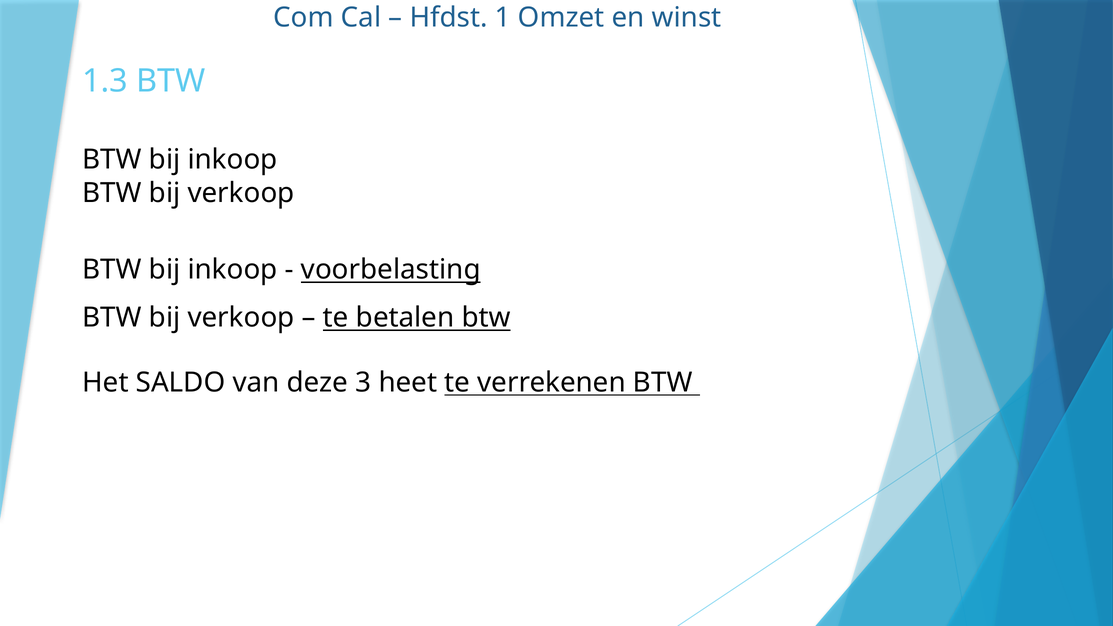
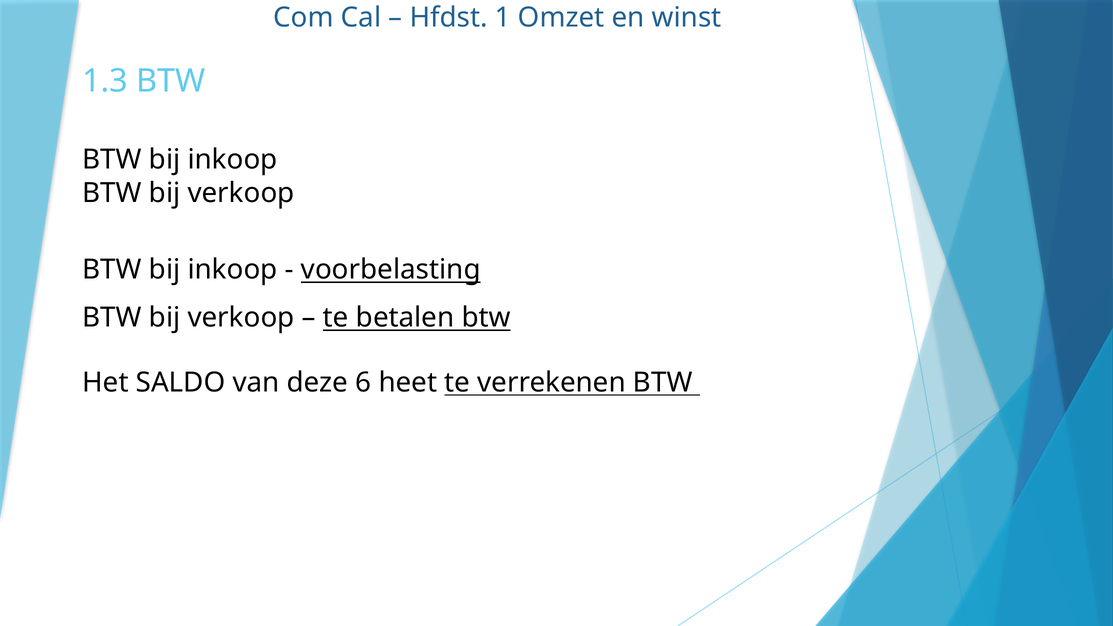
3: 3 -> 6
